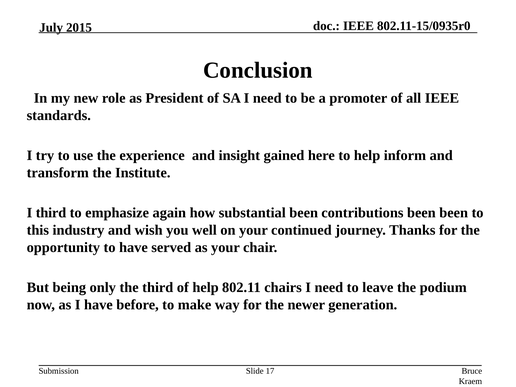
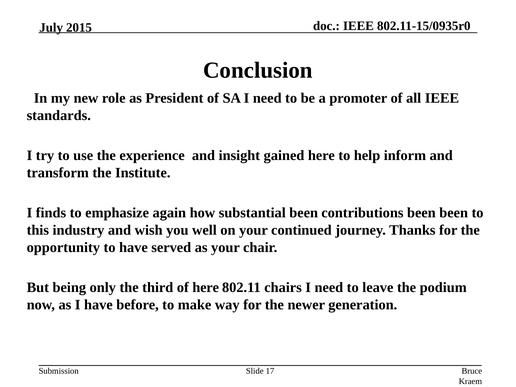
I third: third -> finds
of help: help -> here
